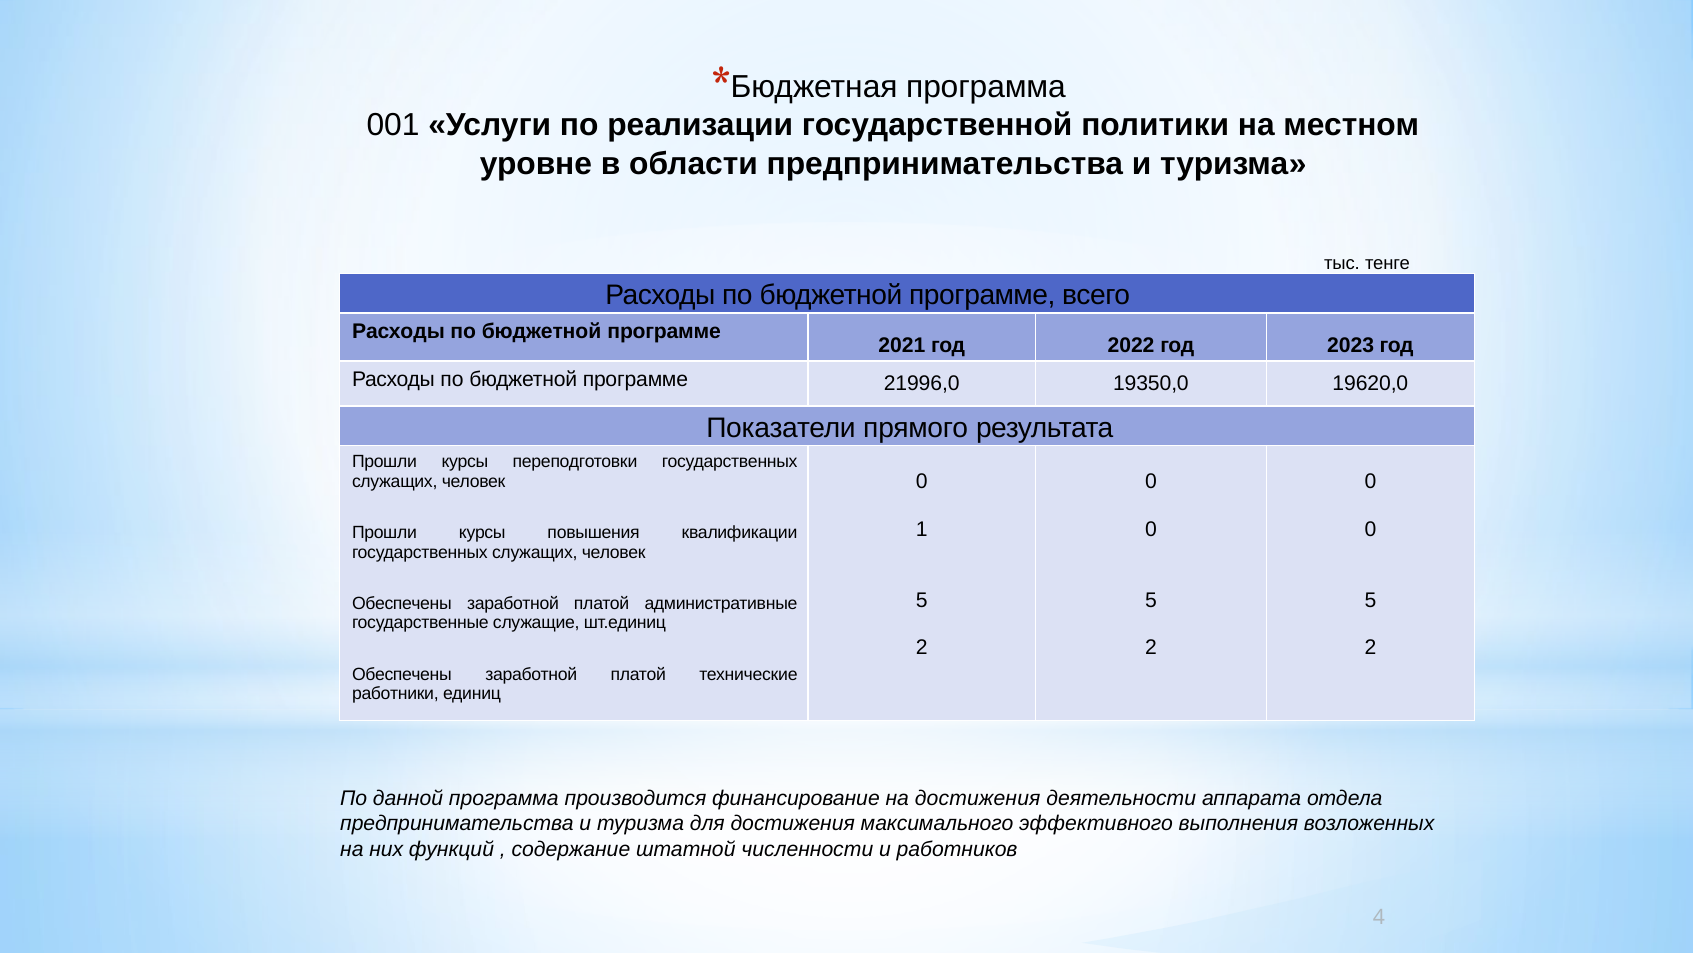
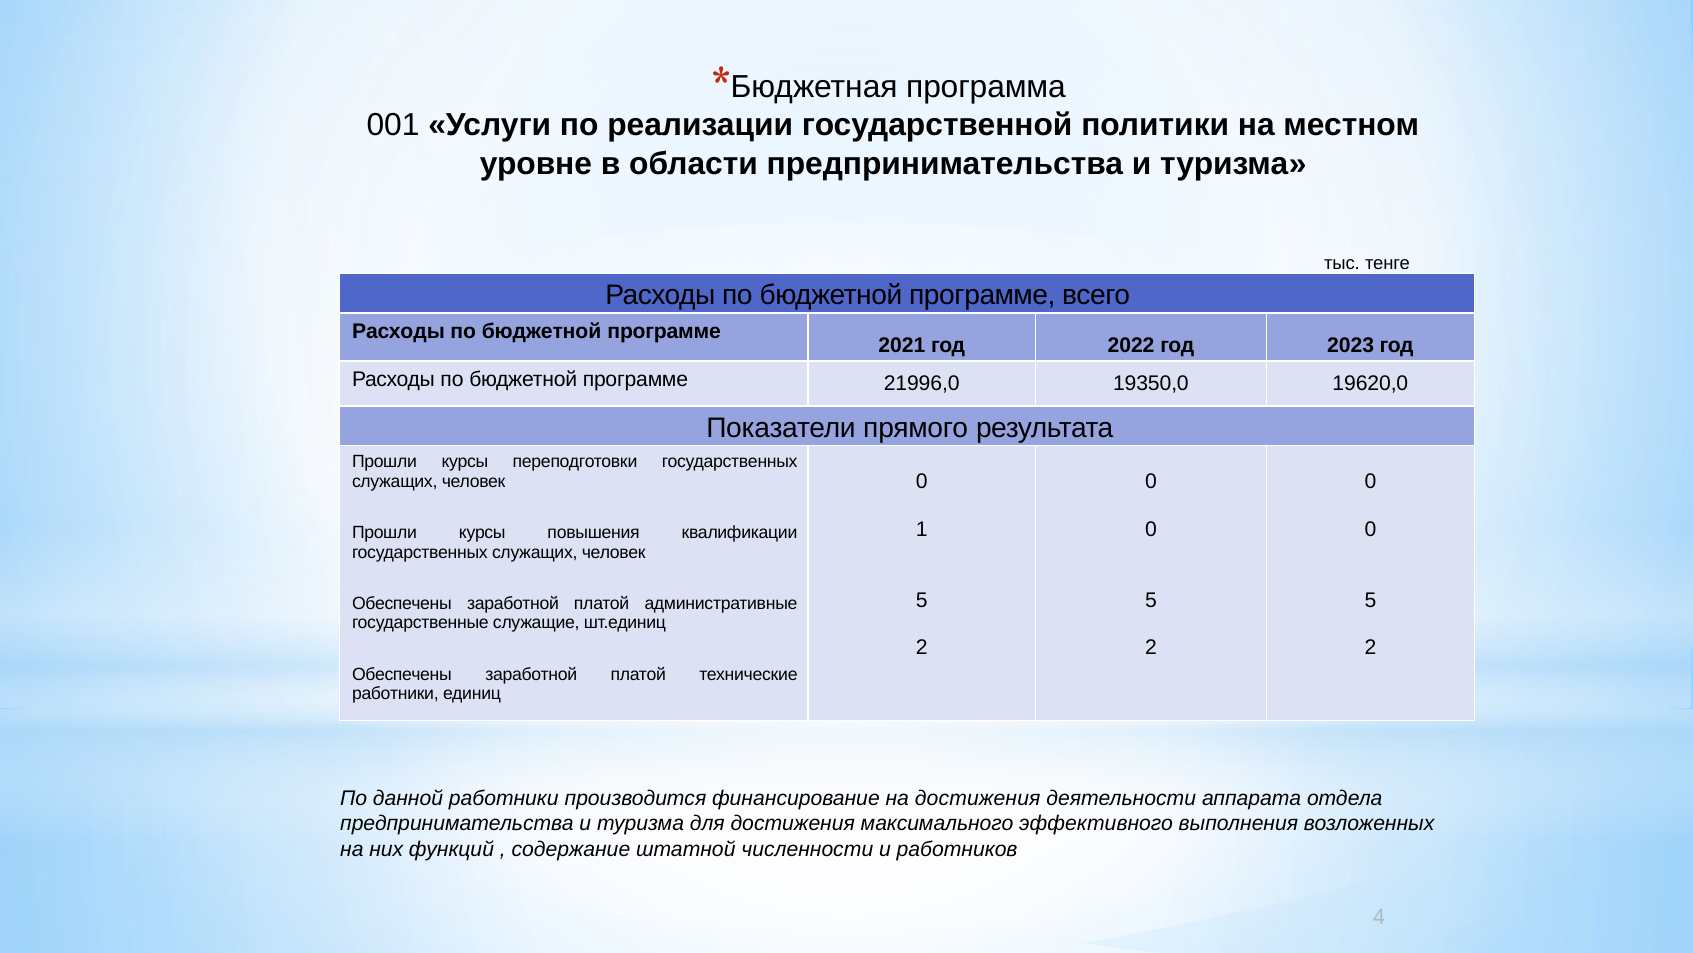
данной программа: программа -> работники
